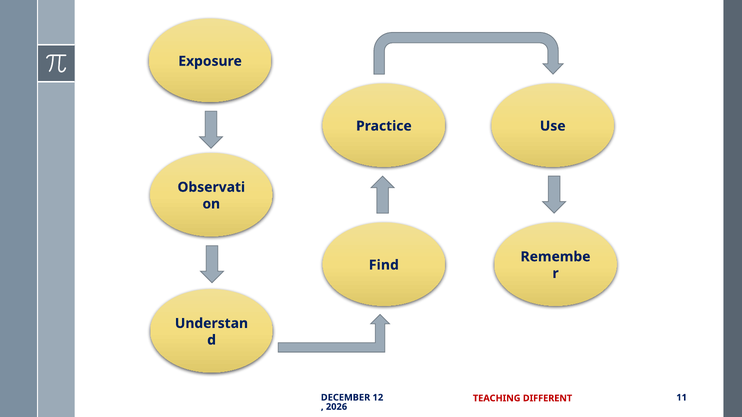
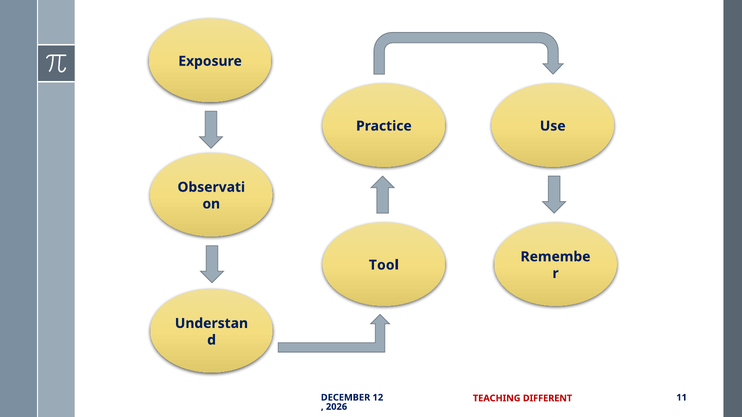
Find: Find -> Tool
